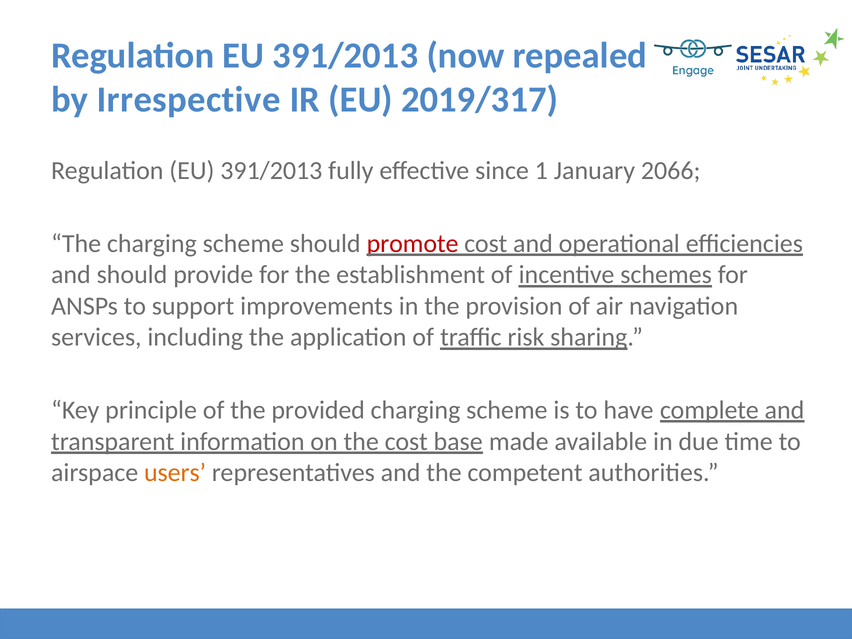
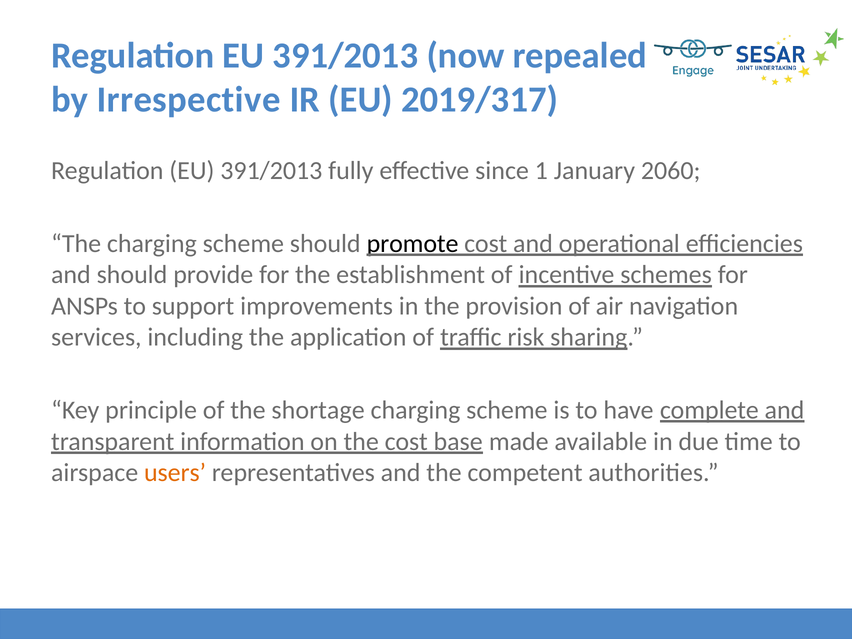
2066: 2066 -> 2060
promote colour: red -> black
provided: provided -> shortage
